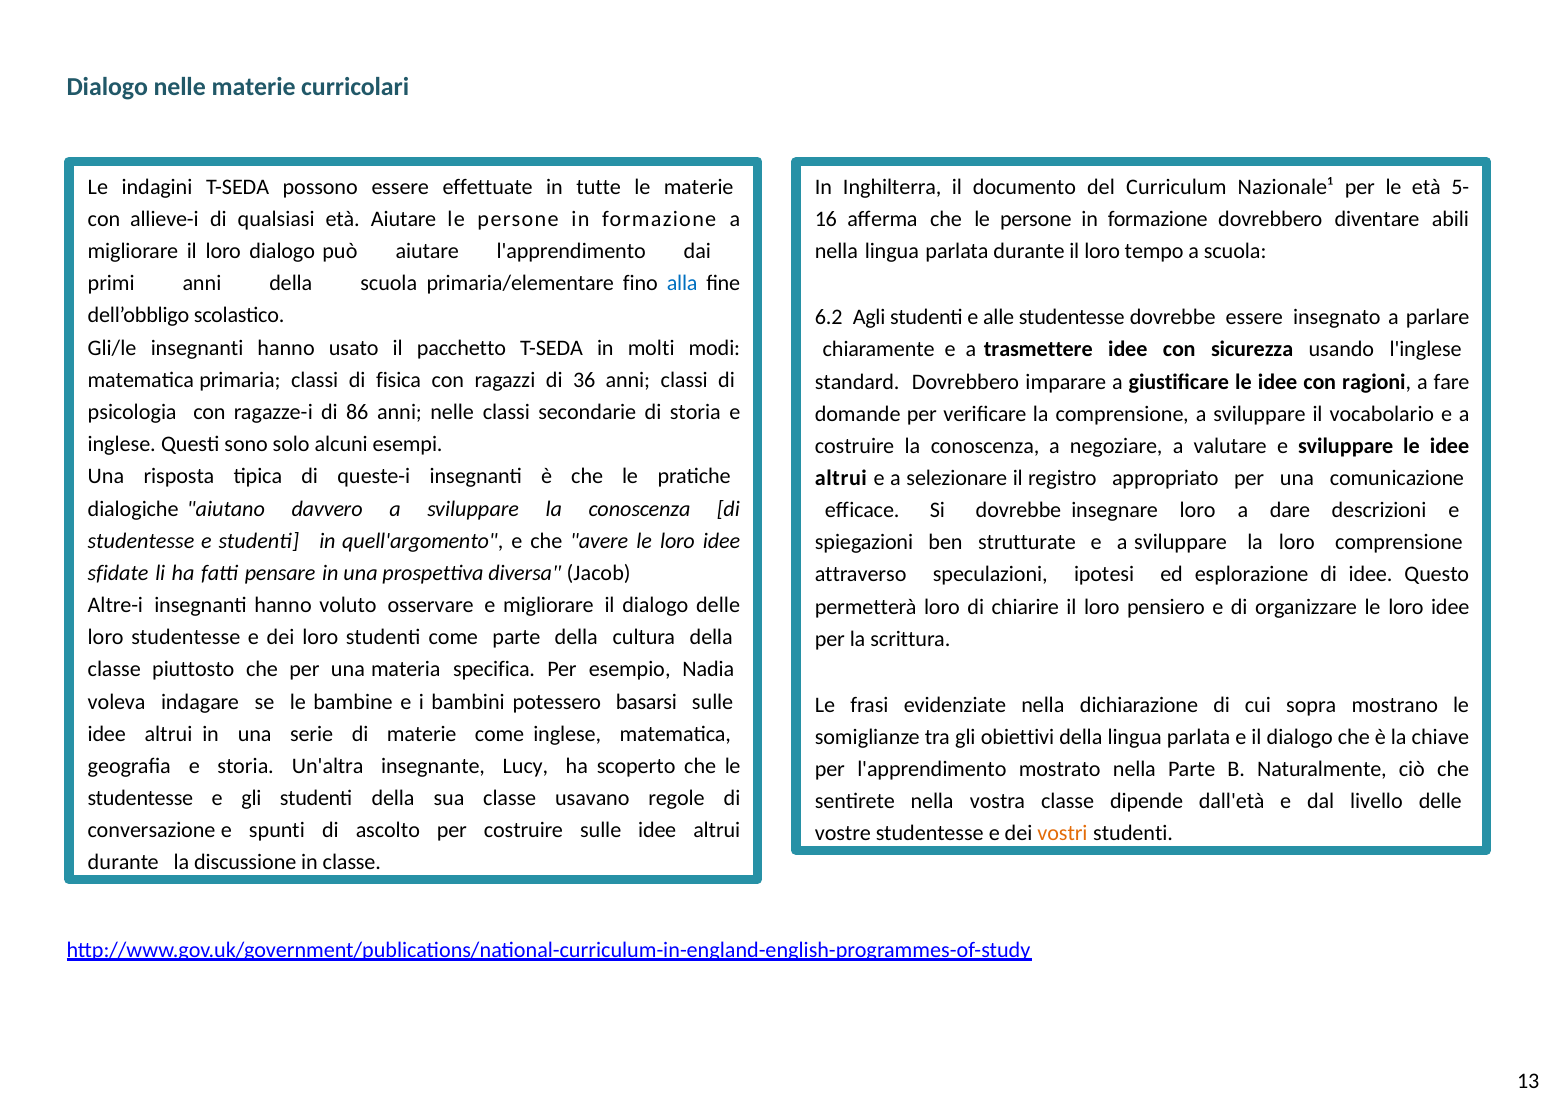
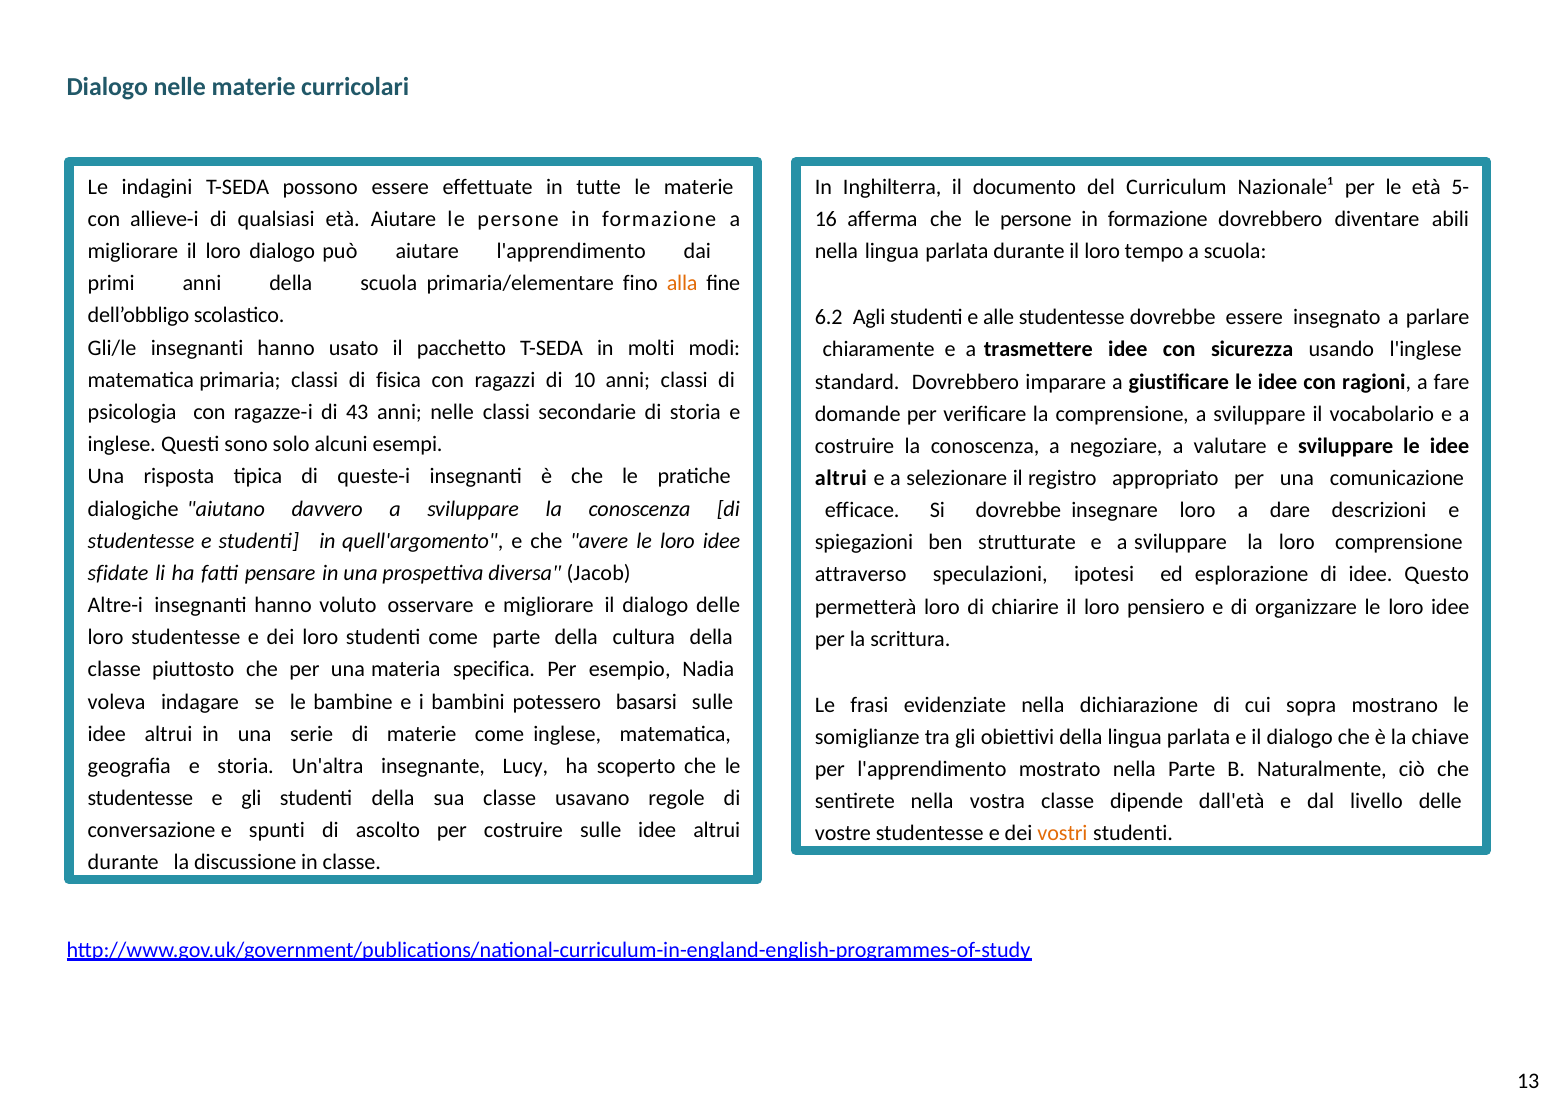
alla colour: blue -> orange
36: 36 -> 10
86: 86 -> 43
